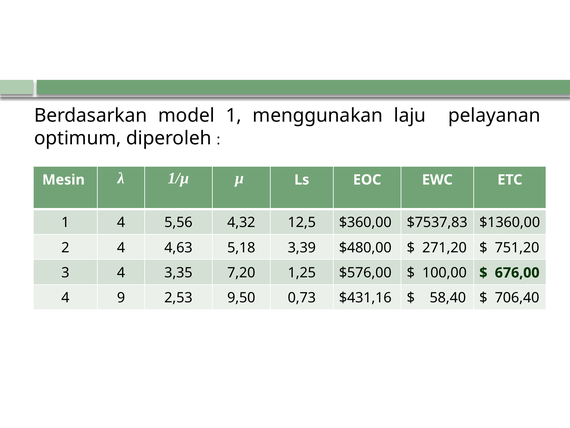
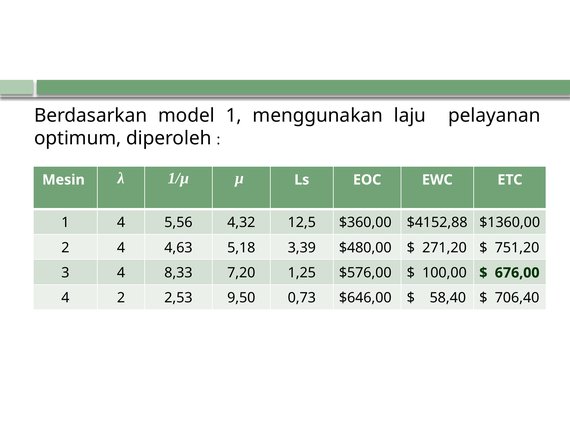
$7537,83: $7537,83 -> $4152,88
3,35: 3,35 -> 8,33
4 9: 9 -> 2
$431,16: $431,16 -> $646,00
